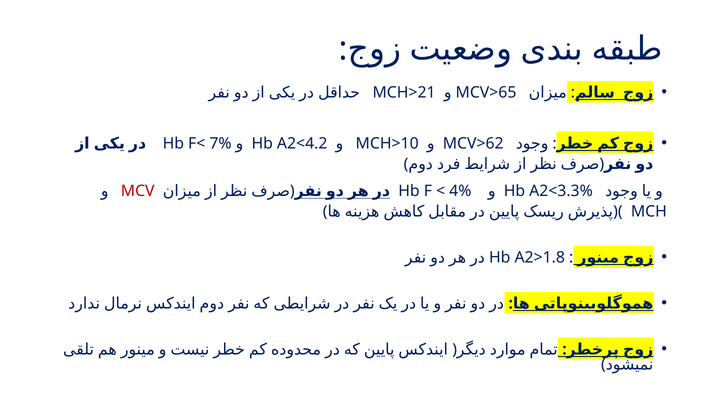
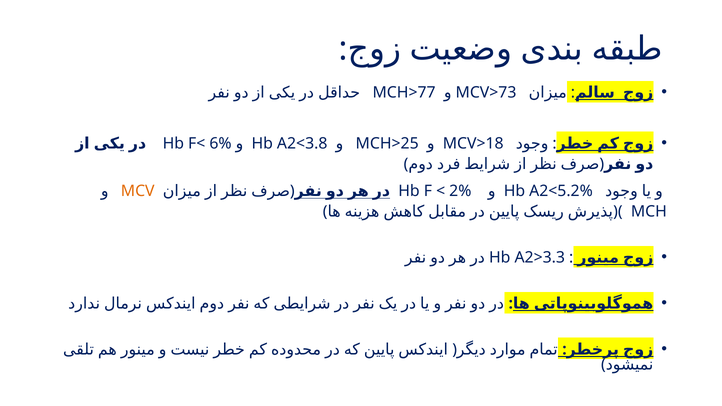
MCH>21: MCH>21 -> MCH>77
MCV>65: MCV>65 -> MCV>73
7%: 7% -> 6%
A2<4.2: A2<4.2 -> A2<3.8
MCH>10: MCH>10 -> MCH>25
MCV>62: MCV>62 -> MCV>18
MCV colour: red -> orange
4%: 4% -> 2%
A2<3.3%: A2<3.3% -> A2<5.2%
A2>1.8: A2>1.8 -> A2>3.3
